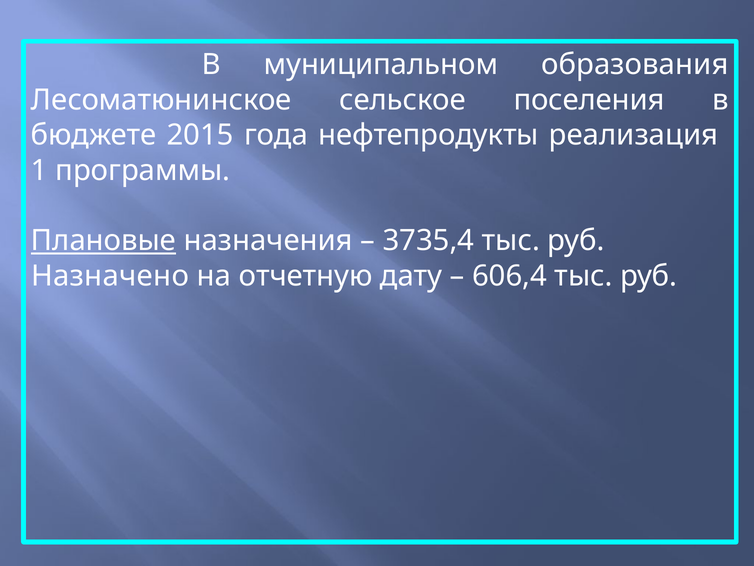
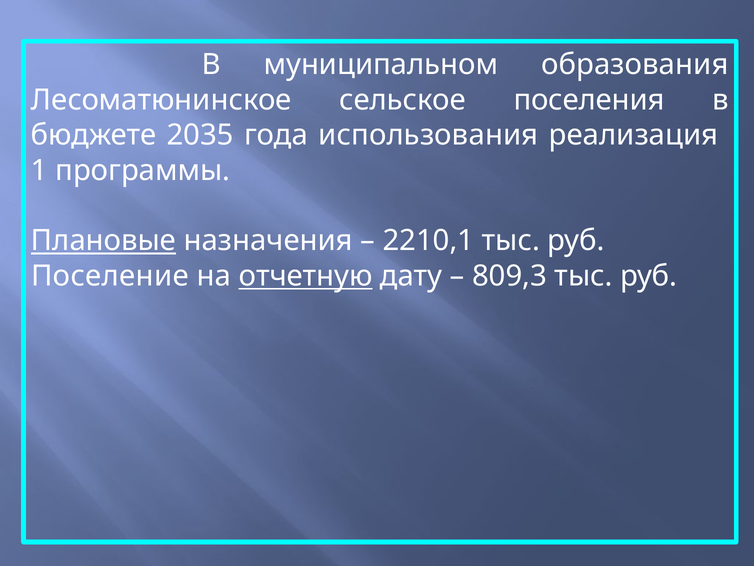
2015: 2015 -> 2035
нефтепродукты: нефтепродукты -> использования
3735,4: 3735,4 -> 2210,1
Назначено: Назначено -> Поселение
отчетную underline: none -> present
606,4: 606,4 -> 809,3
